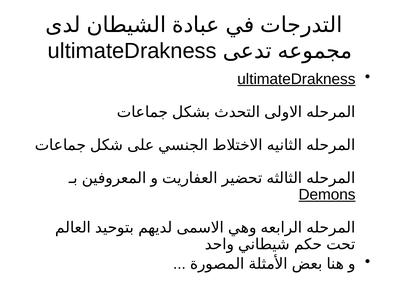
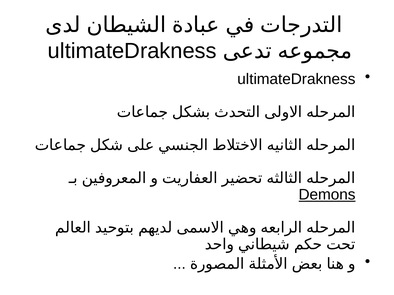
ultimateDrakness at (296, 79) underline: present -> none
